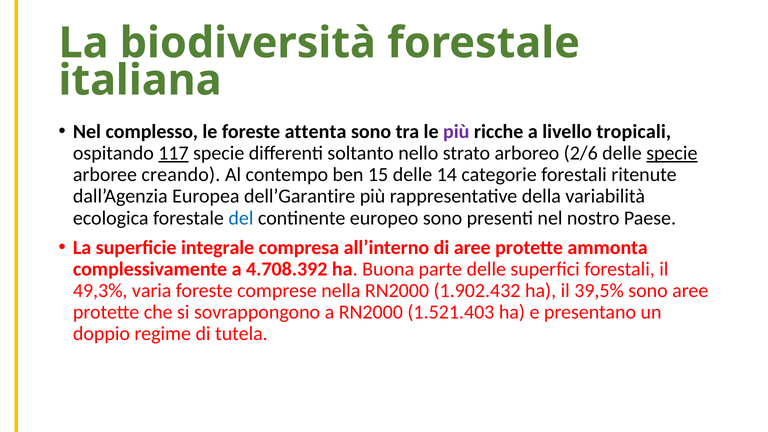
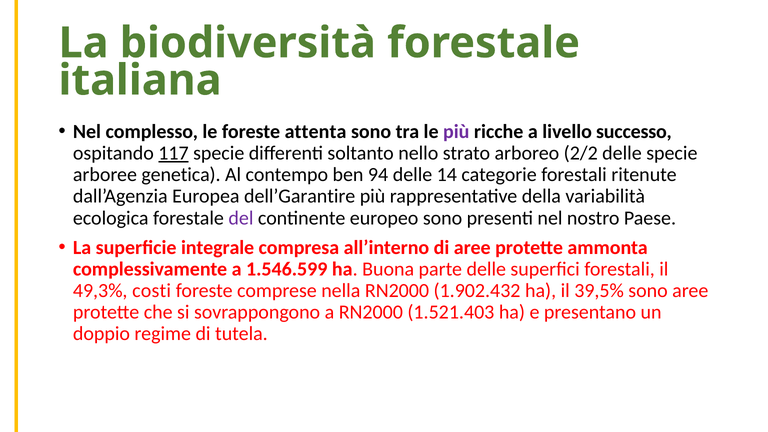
tropicali: tropicali -> successo
2/6: 2/6 -> 2/2
specie at (672, 153) underline: present -> none
creando: creando -> genetica
15: 15 -> 94
del colour: blue -> purple
4.708.392: 4.708.392 -> 1.546.599
varia: varia -> costi
